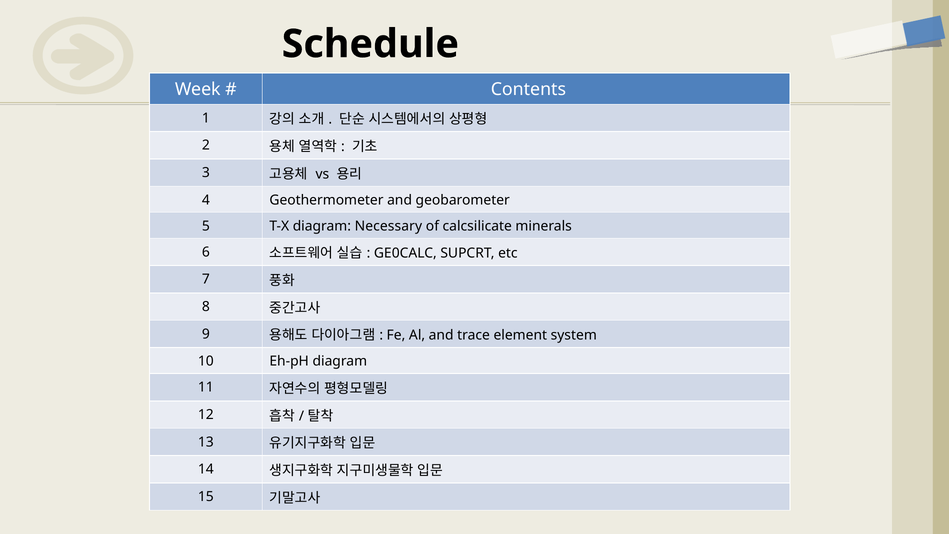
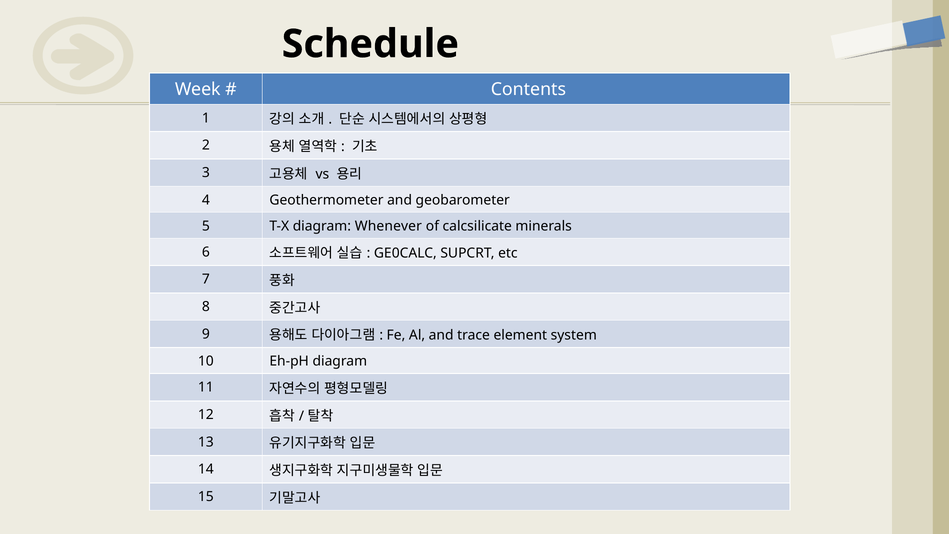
Necessary: Necessary -> Whenever
